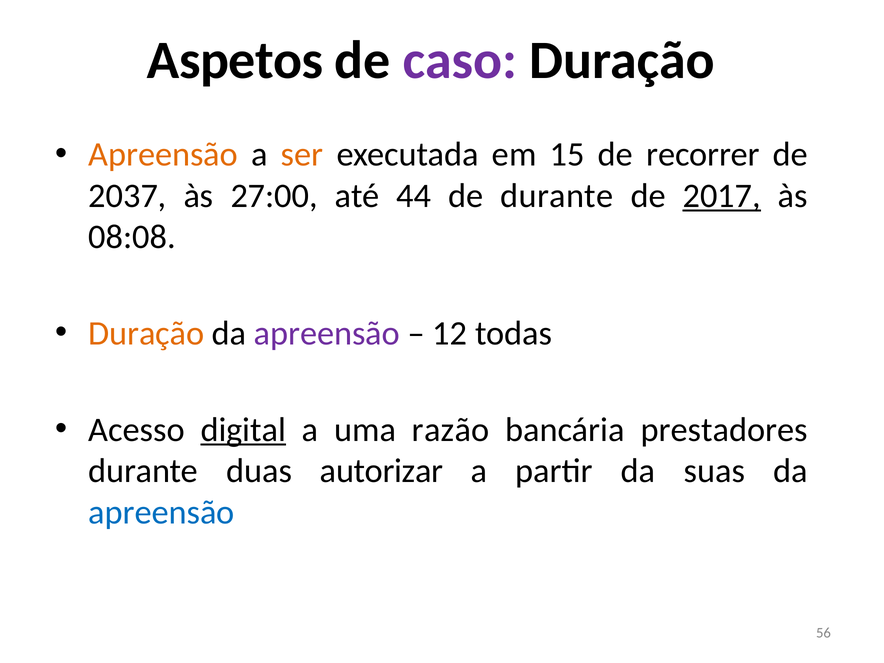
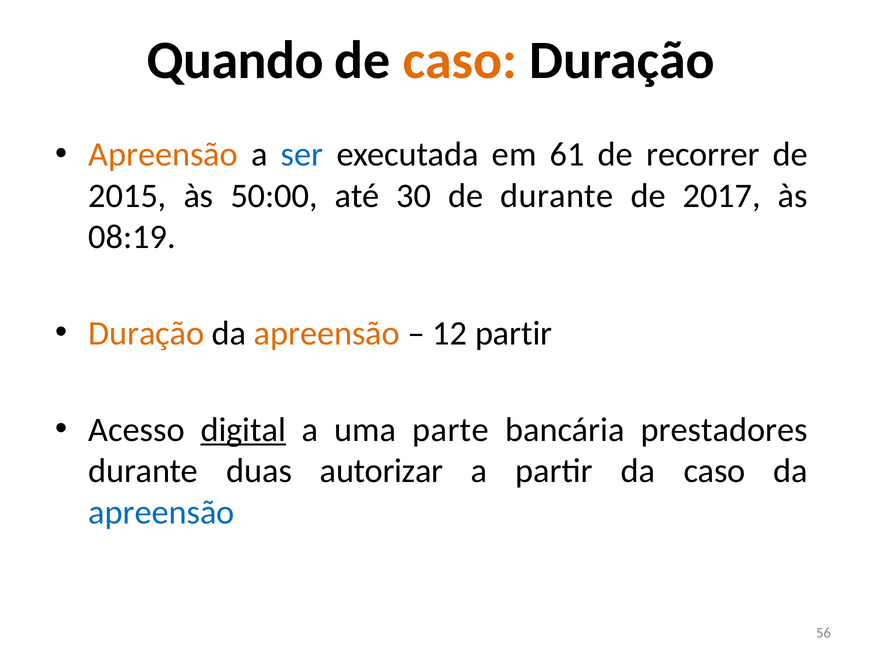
Aspetos: Aspetos -> Quando
caso at (460, 60) colour: purple -> orange
ser colour: orange -> blue
15: 15 -> 61
2037: 2037 -> 2015
27:00: 27:00 -> 50:00
44: 44 -> 30
2017 underline: present -> none
08:08: 08:08 -> 08:19
apreensão at (327, 333) colour: purple -> orange
12 todas: todas -> partir
razão: razão -> parte
da suas: suas -> caso
